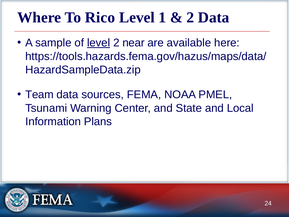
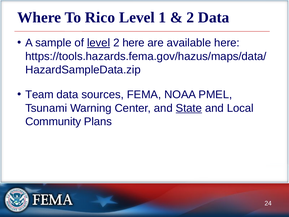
2 near: near -> here
State underline: none -> present
Information: Information -> Community
